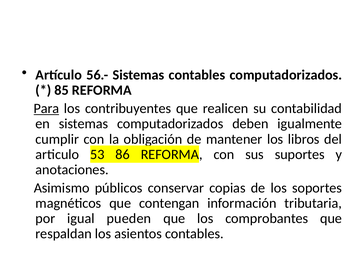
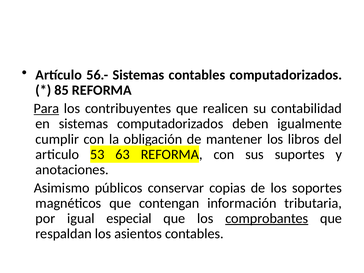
86: 86 -> 63
pueden: pueden -> especial
comprobantes underline: none -> present
